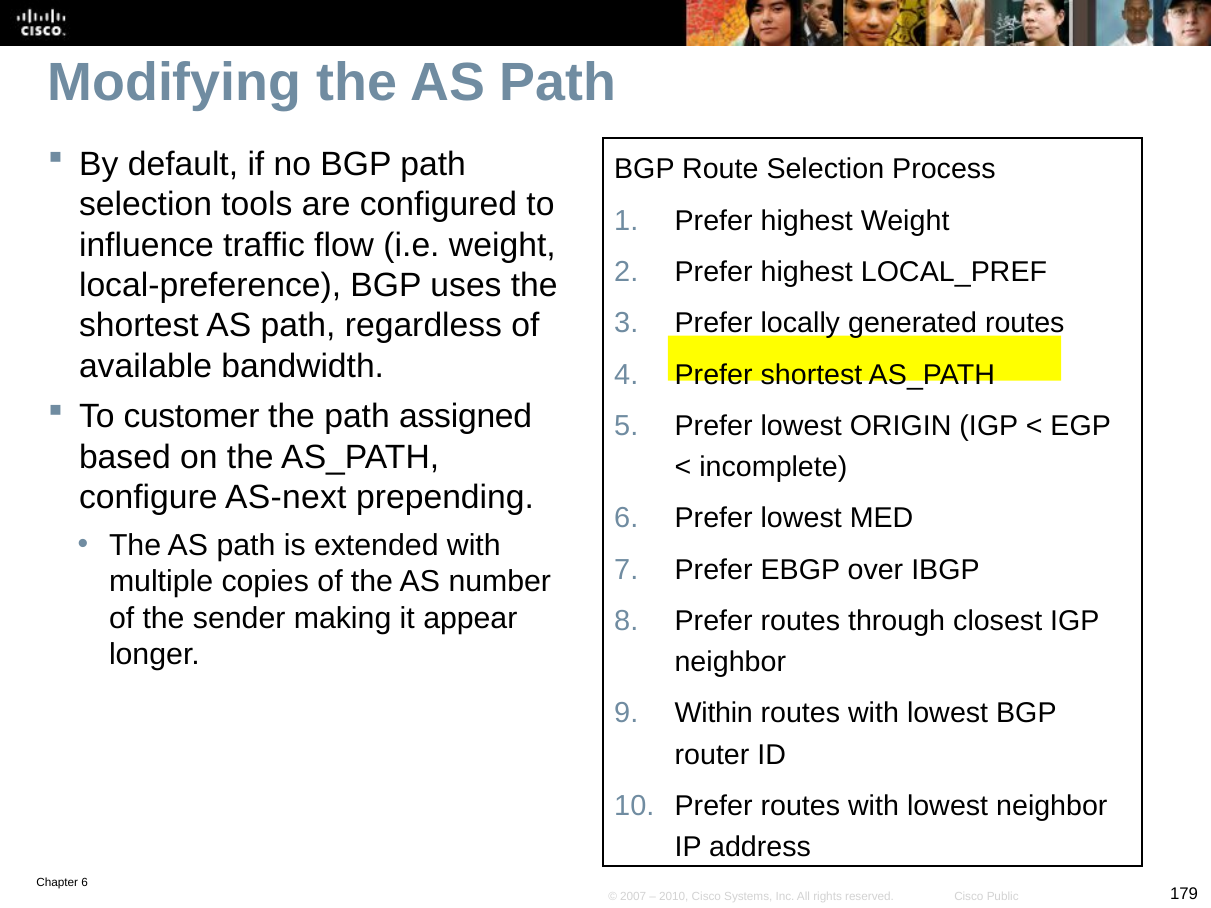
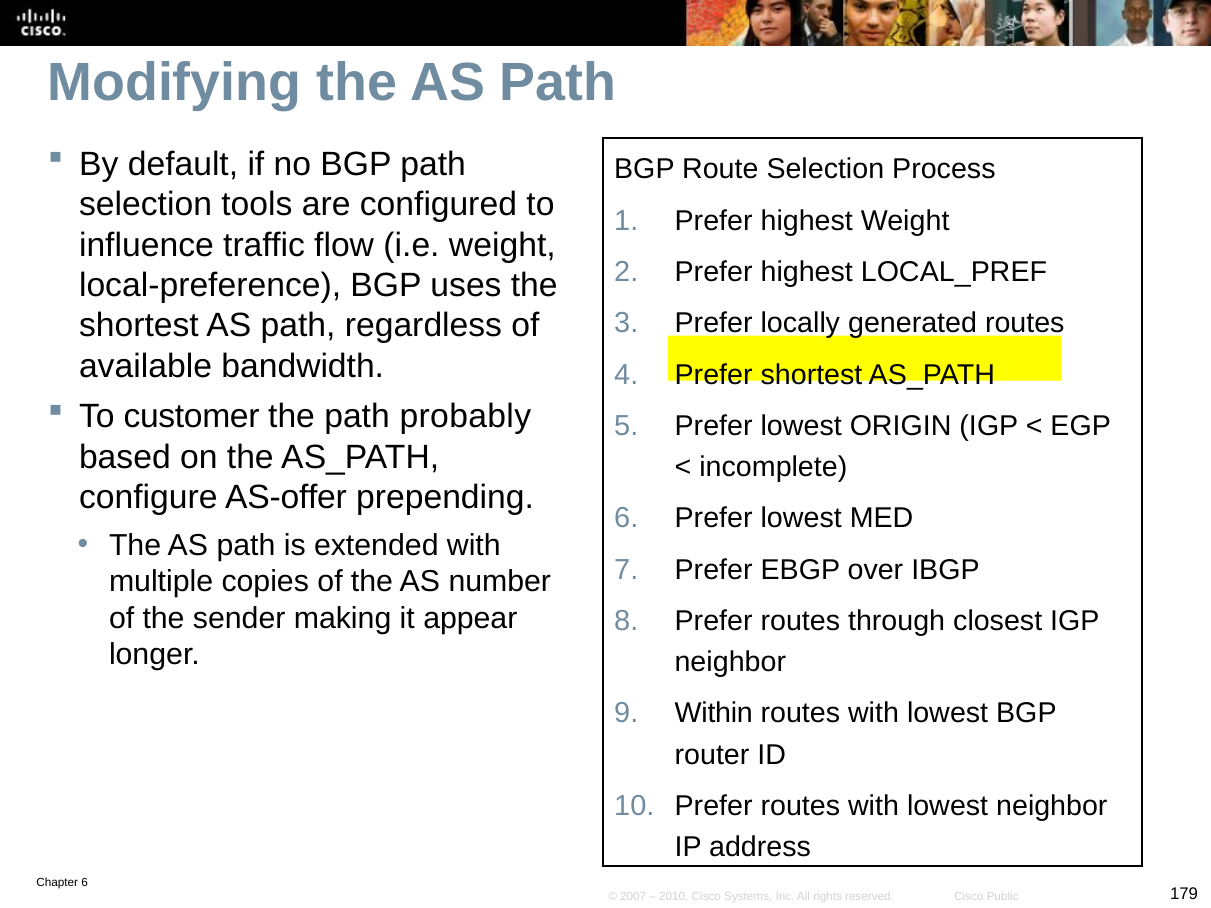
assigned: assigned -> probably
AS-next: AS-next -> AS-offer
